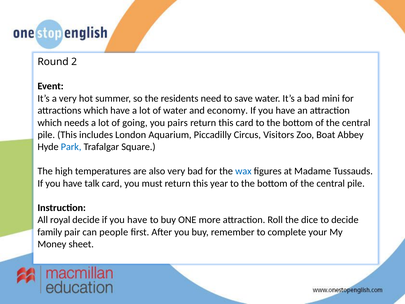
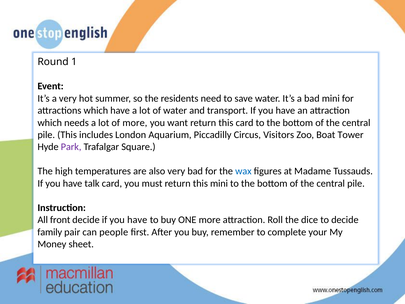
2: 2 -> 1
economy: economy -> transport
of going: going -> more
pairs: pairs -> want
Abbey: Abbey -> Tower
Park colour: blue -> purple
this year: year -> mini
royal: royal -> front
